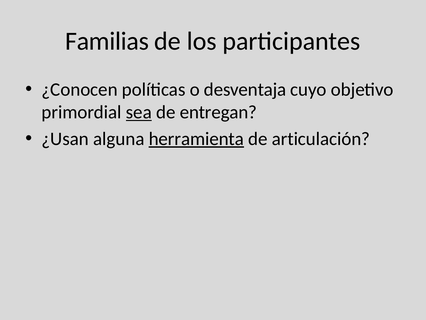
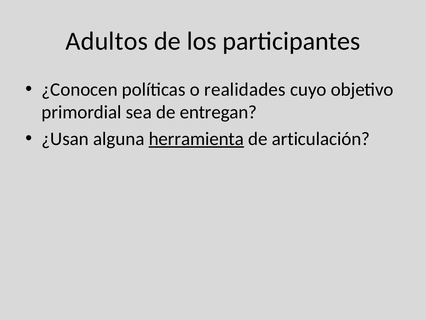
Familias: Familias -> Adultos
desventaja: desventaja -> realidades
sea underline: present -> none
